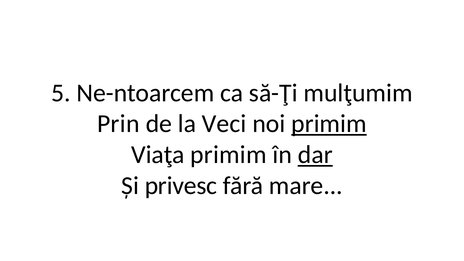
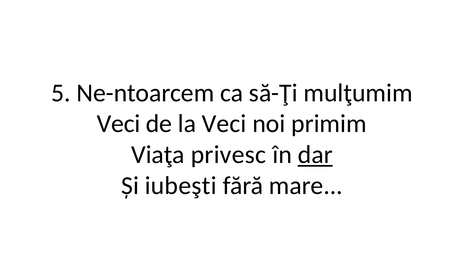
Prin at (118, 124): Prin -> Veci
primim at (329, 124) underline: present -> none
Viaţa primim: primim -> privesc
privesc: privesc -> iubeşti
